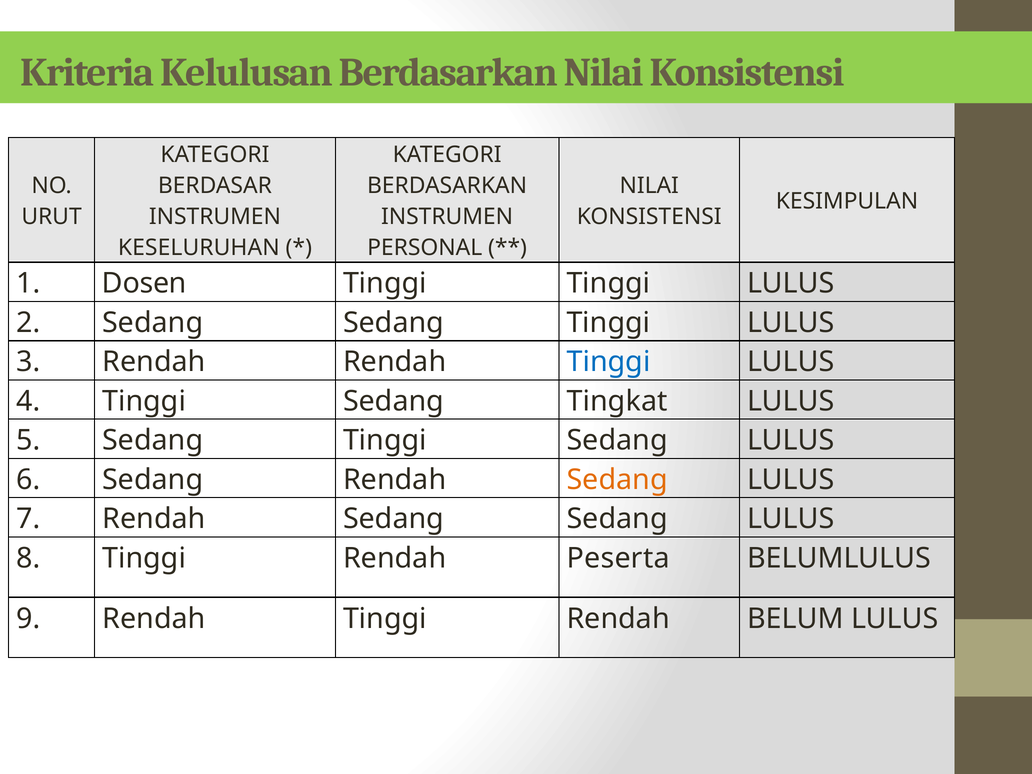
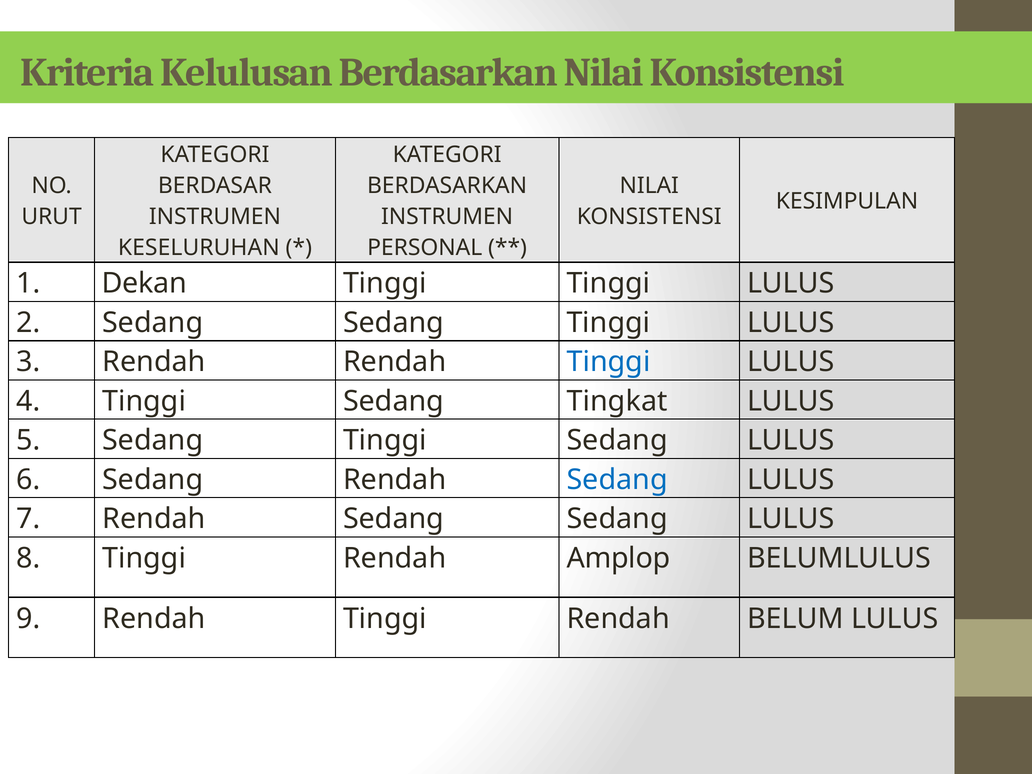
Dosen: Dosen -> Dekan
Sedang at (617, 480) colour: orange -> blue
Peserta: Peserta -> Amplop
